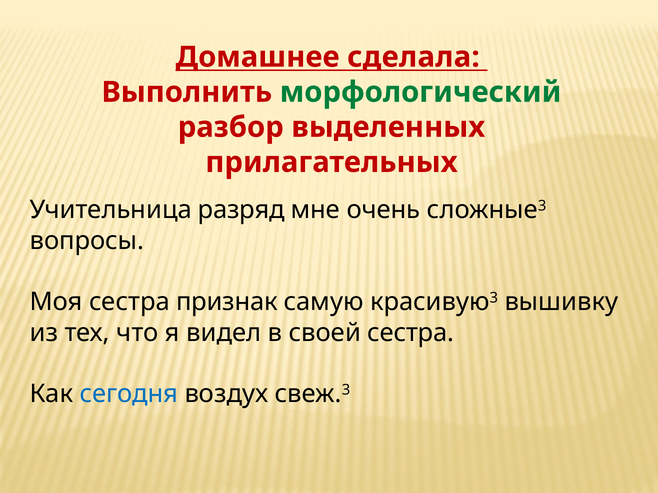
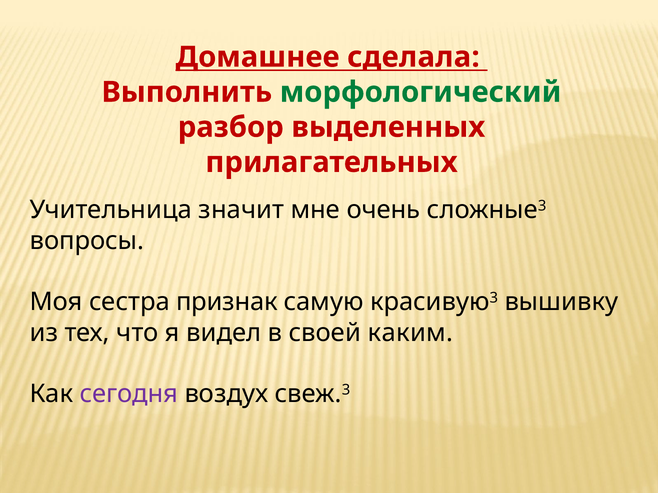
разряд: разряд -> значит
своей сестра: сестра -> каким
сегодня colour: blue -> purple
